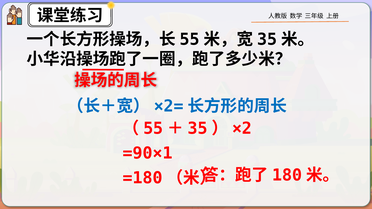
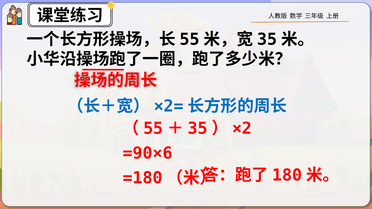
=90×1: =90×1 -> =90×6
